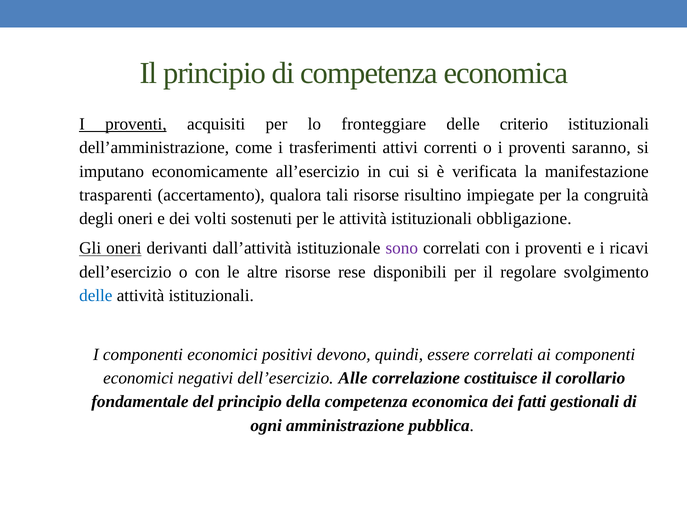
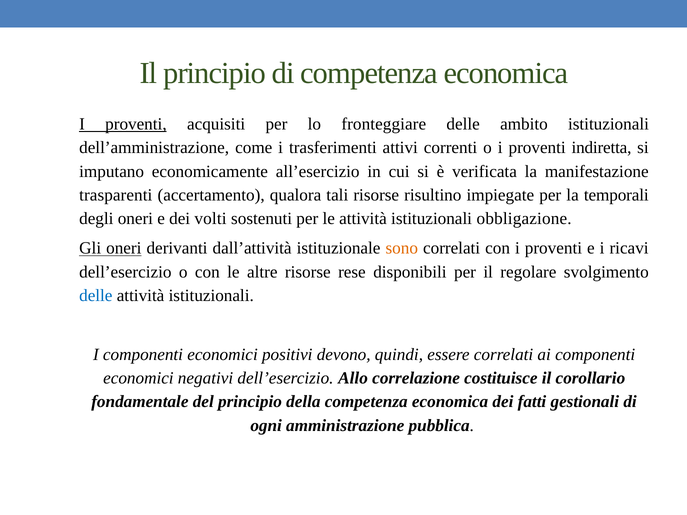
criterio: criterio -> ambito
saranno: saranno -> indiretta
congruità: congruità -> temporali
sono colour: purple -> orange
Alle: Alle -> Allo
